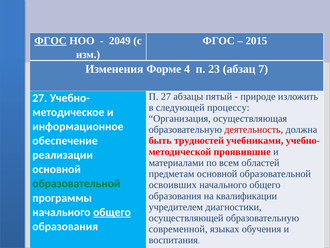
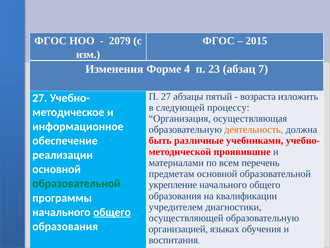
ФГОС at (50, 41) underline: present -> none
2049: 2049 -> 2079
природе: природе -> возраста
деятельность colour: red -> orange
трудностей: трудностей -> различные
областей: областей -> перечень
освоивших: освоивших -> укрепление
современной: современной -> организацией
